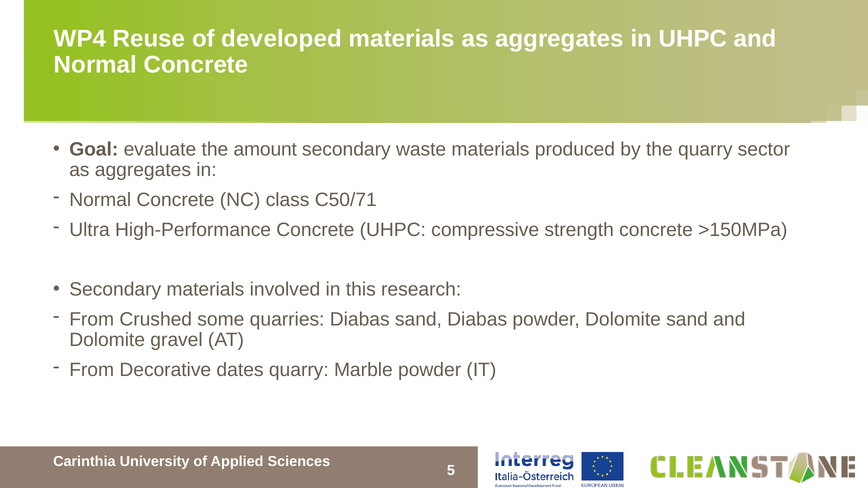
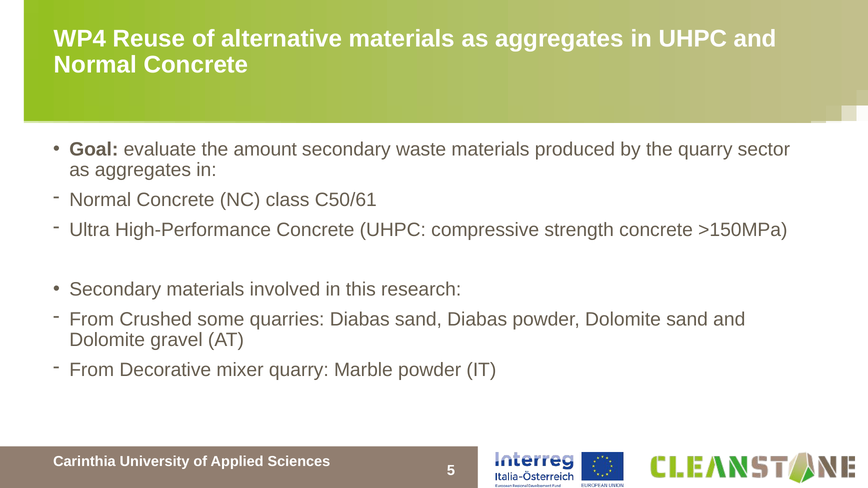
developed: developed -> alternative
C50/71: C50/71 -> C50/61
dates: dates -> mixer
